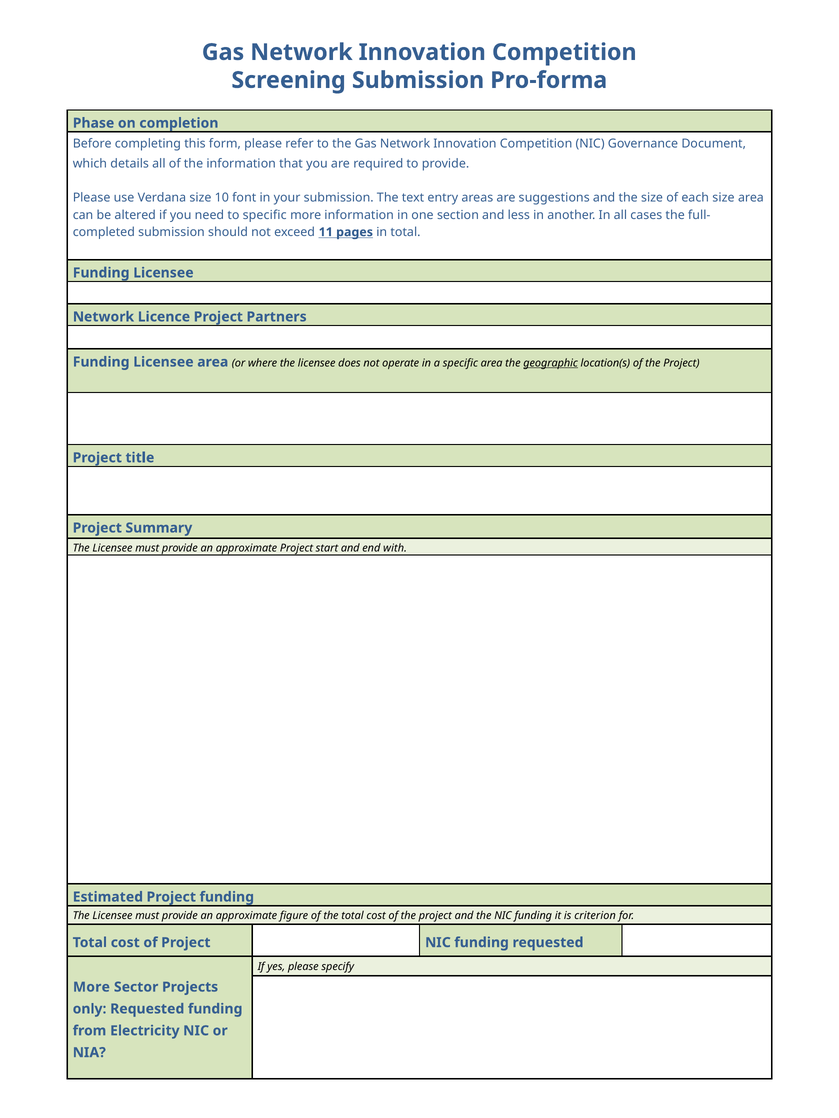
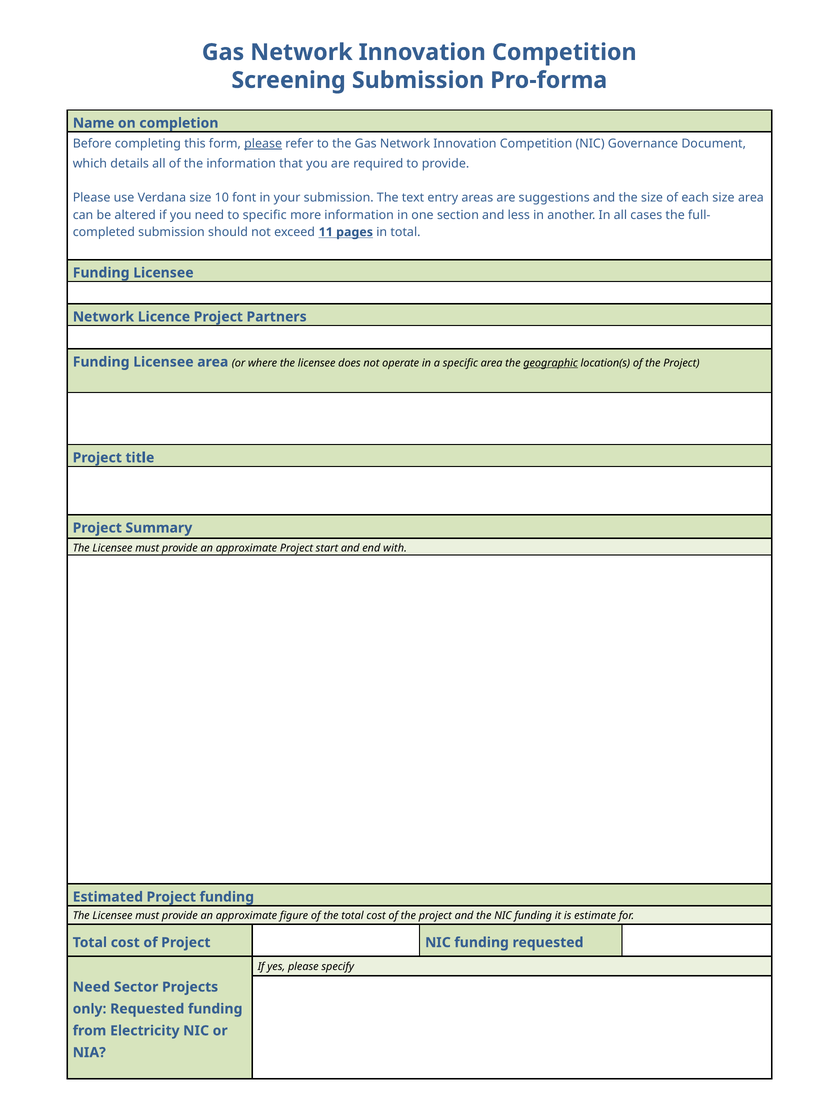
Phase: Phase -> Name
please at (263, 144) underline: none -> present
criterion: criterion -> estimate
More at (91, 988): More -> Need
